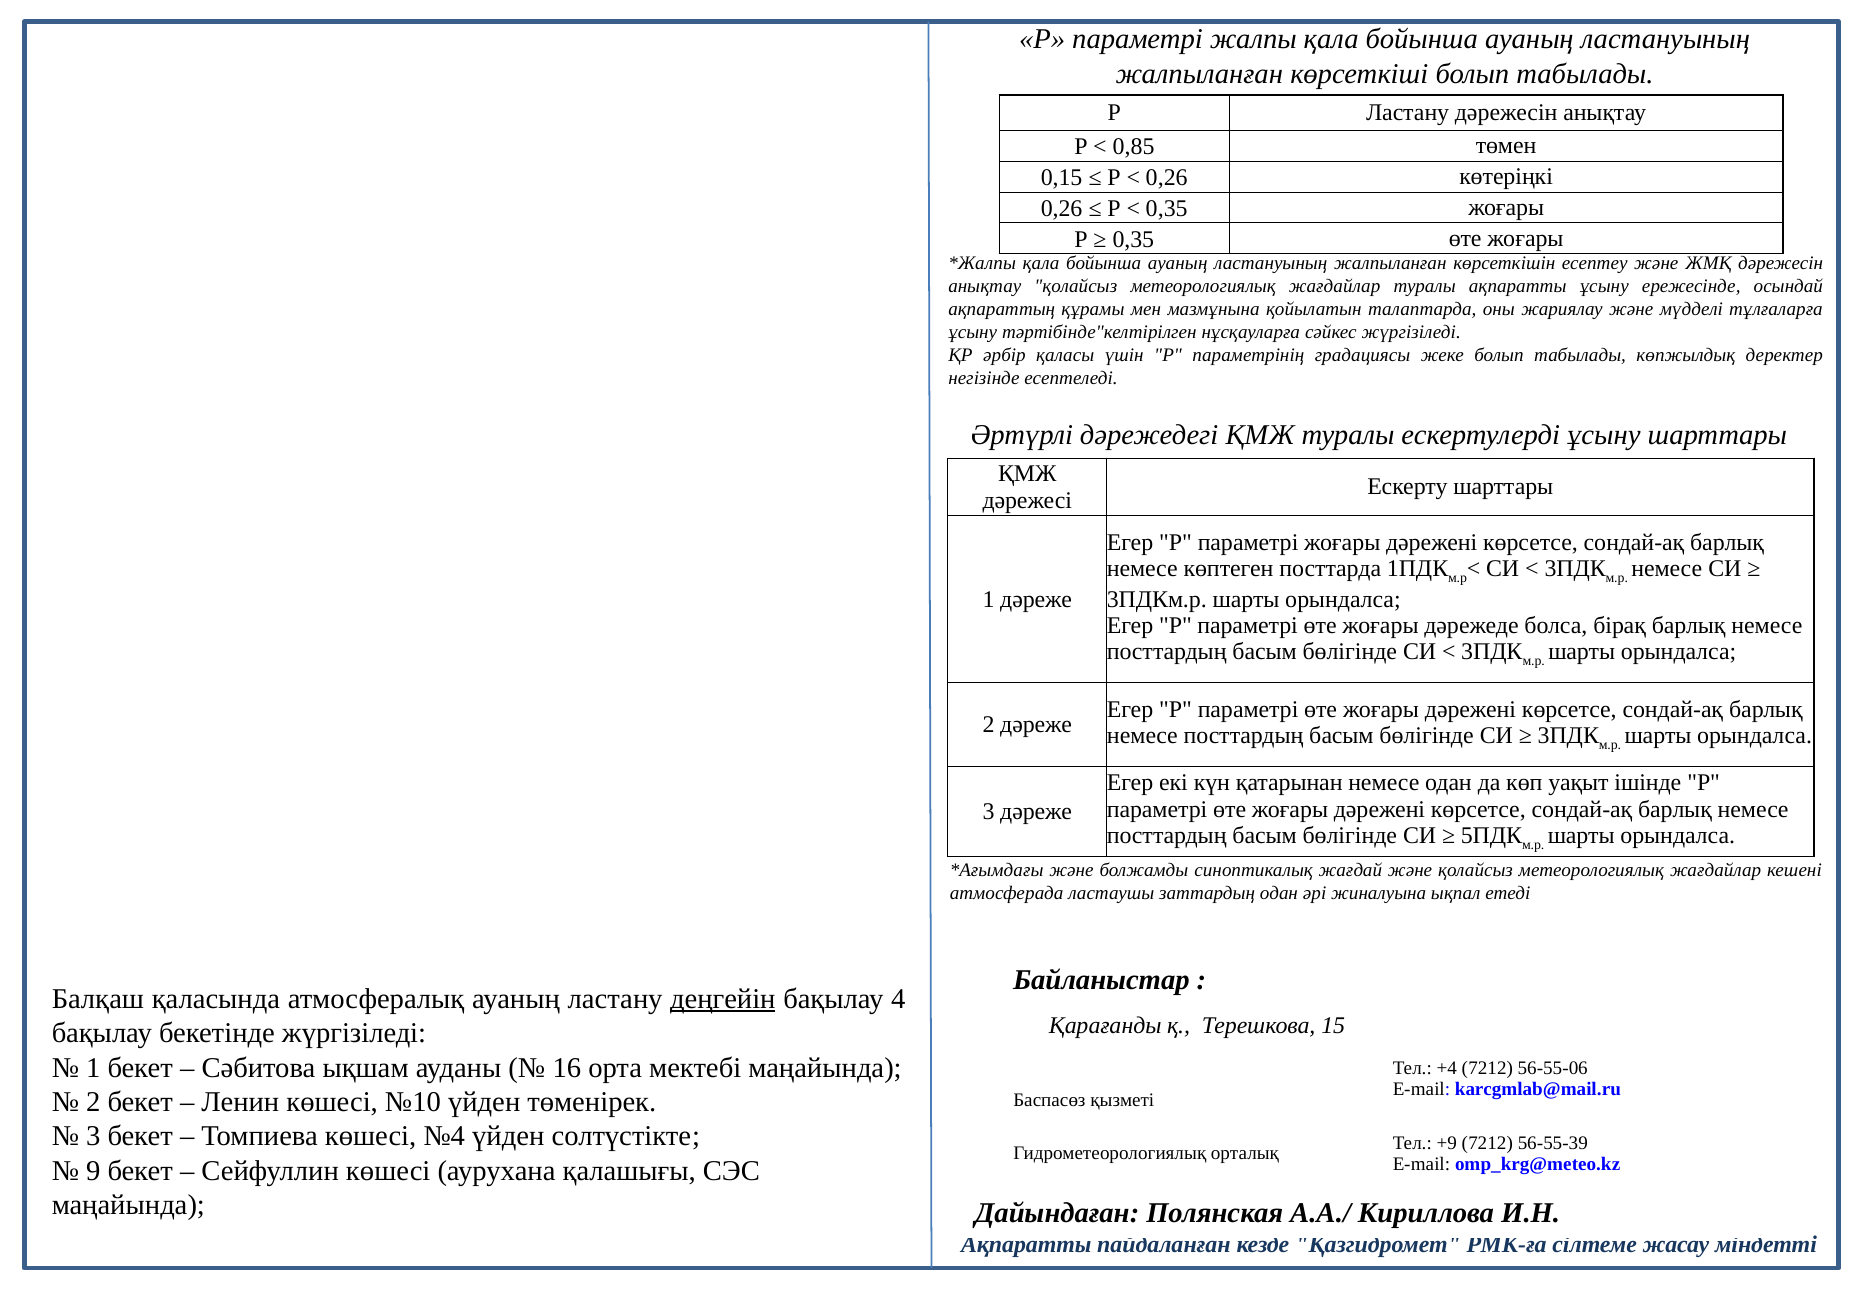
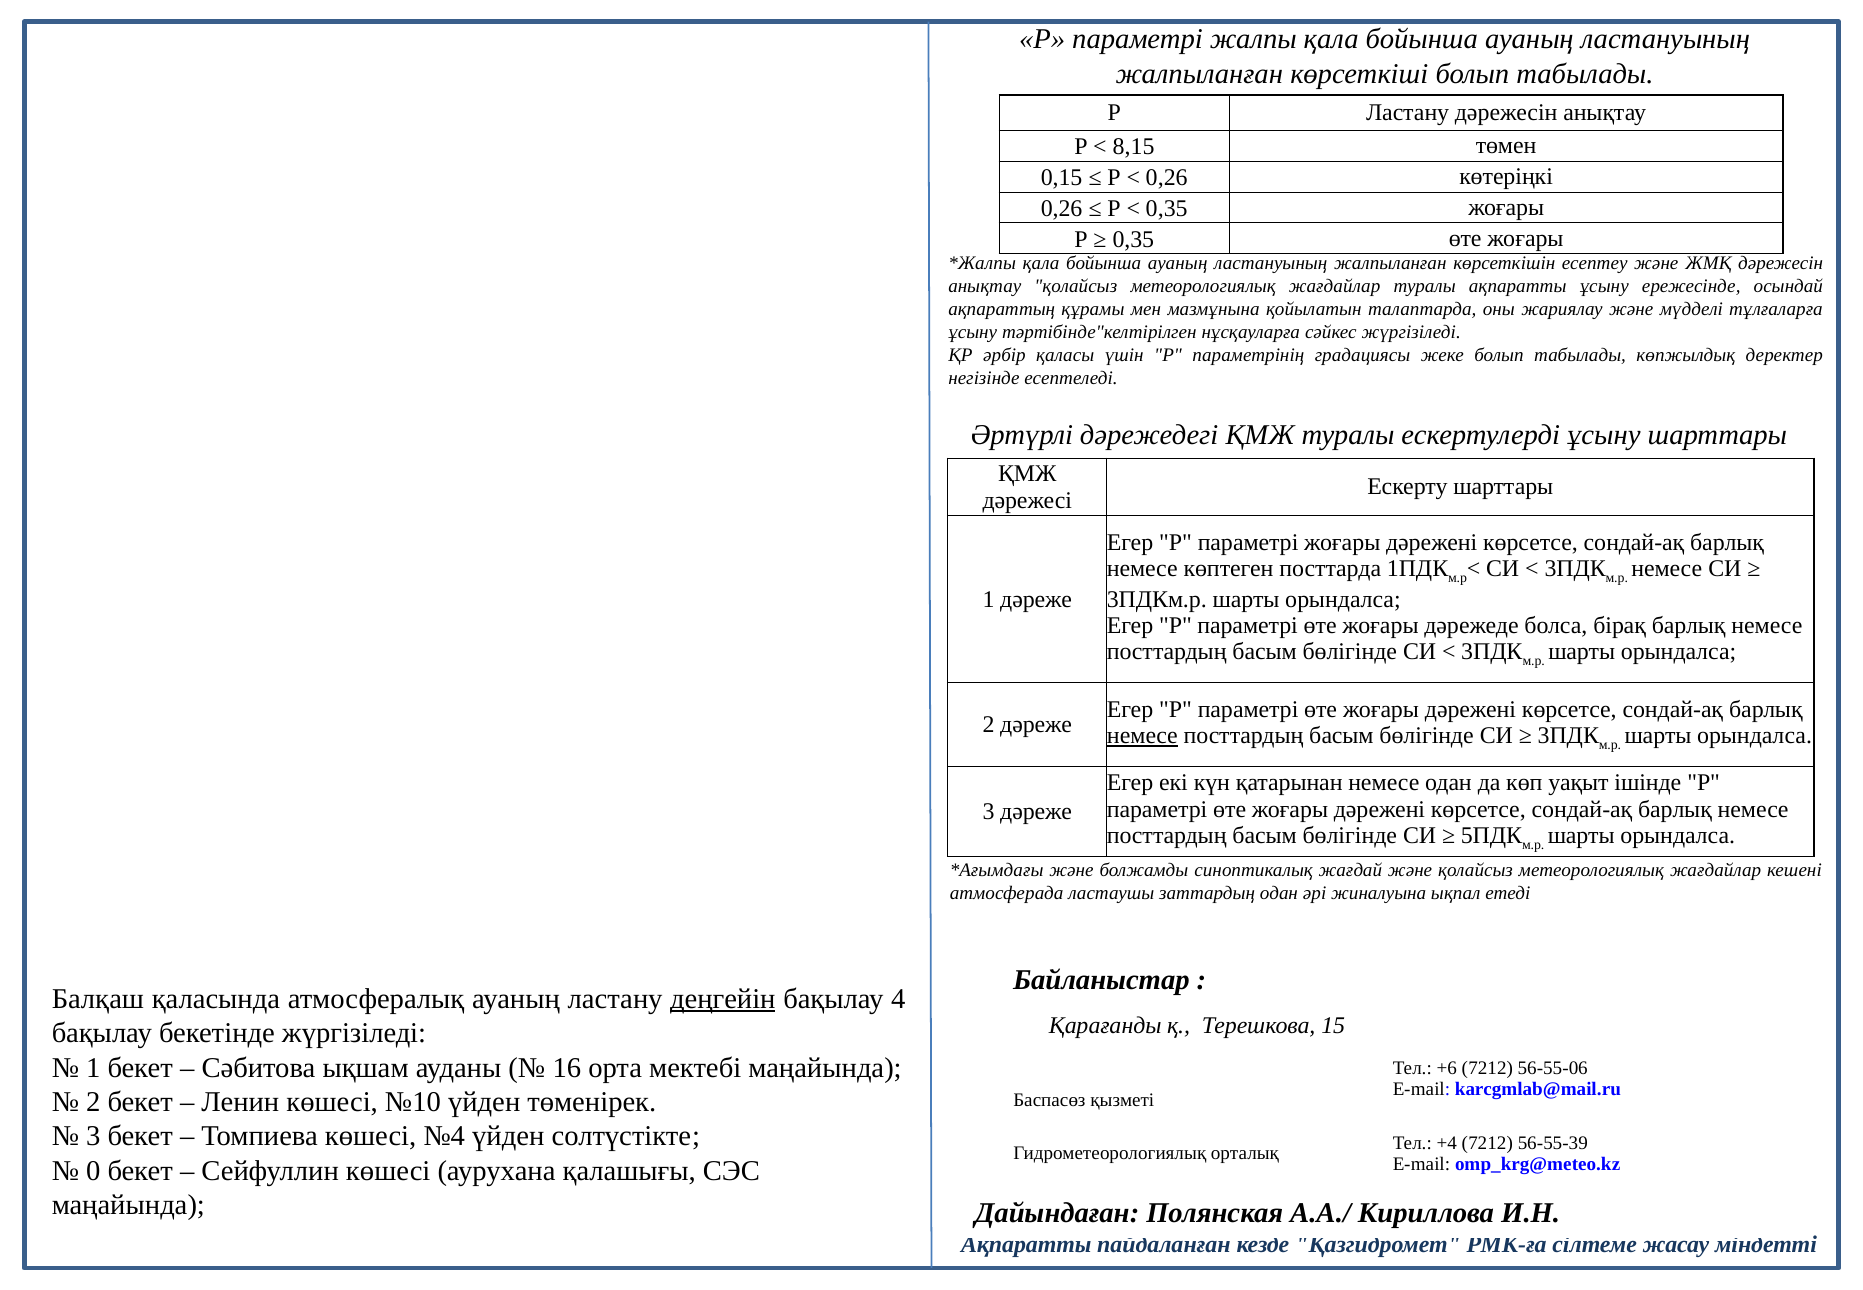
0,85: 0,85 -> 8,15
немесе at (1142, 736) underline: none -> present
+4: +4 -> +6
+9: +9 -> +4
9: 9 -> 0
